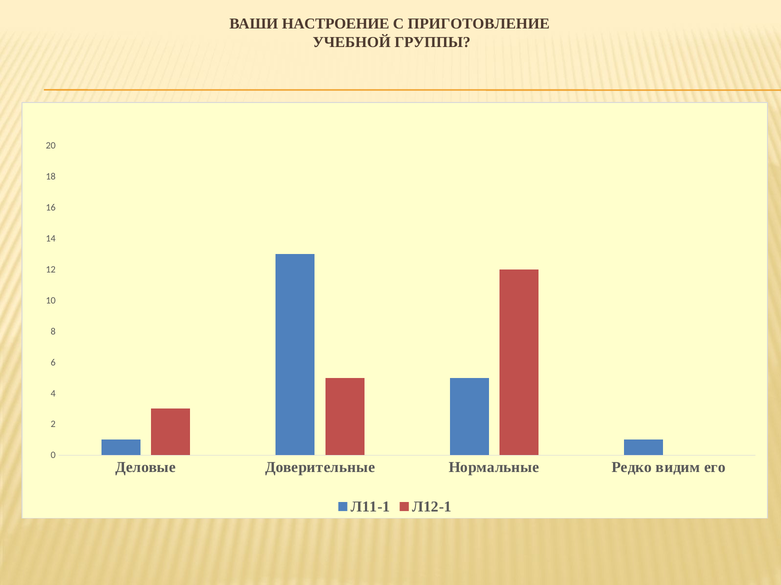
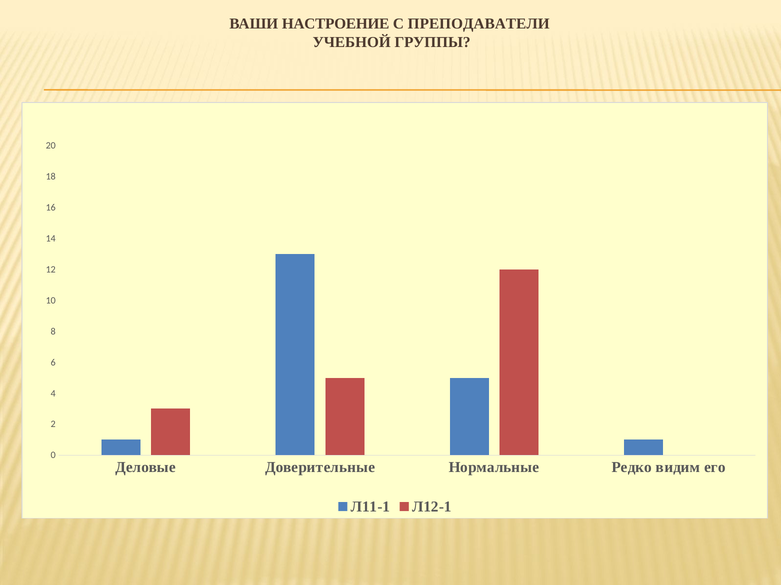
ПРИГОТОВЛЕНИЕ: ПРИГОТОВЛЕНИЕ -> ПРЕПОДАВАТЕЛИ
